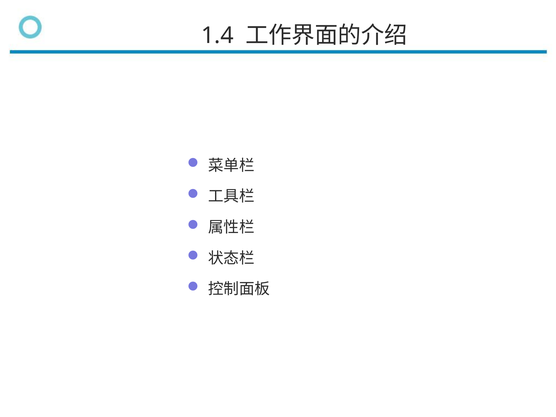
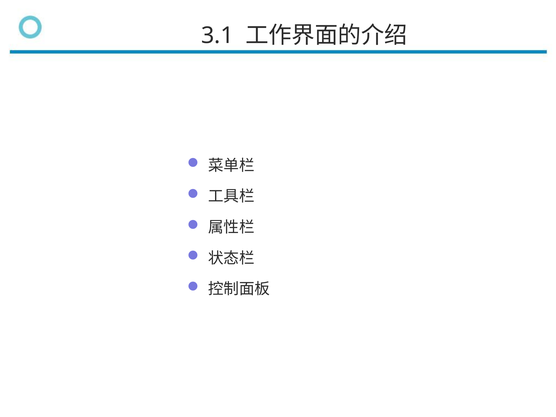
1.4: 1.4 -> 3.1
